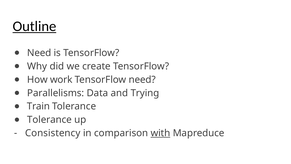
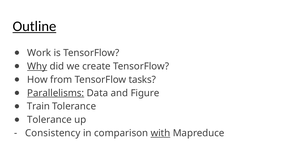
Need at (39, 53): Need -> Work
Why underline: none -> present
work: work -> from
TensorFlow need: need -> tasks
Parallelisms underline: none -> present
Trying: Trying -> Figure
